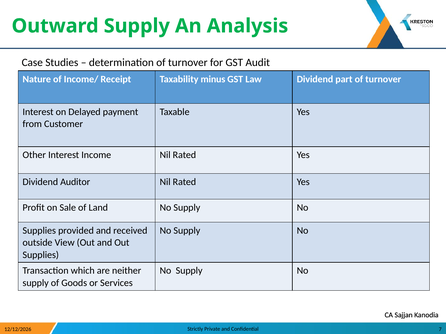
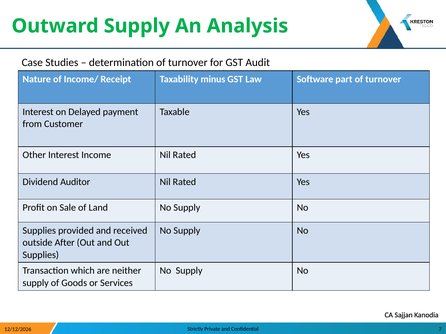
Law Dividend: Dividend -> Software
View: View -> After
